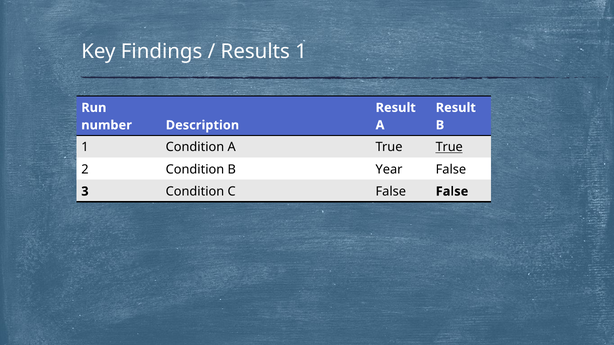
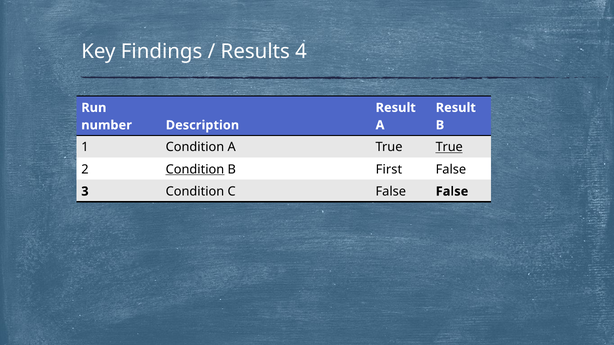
Results 1: 1 -> 4
Condition at (195, 170) underline: none -> present
Year: Year -> First
